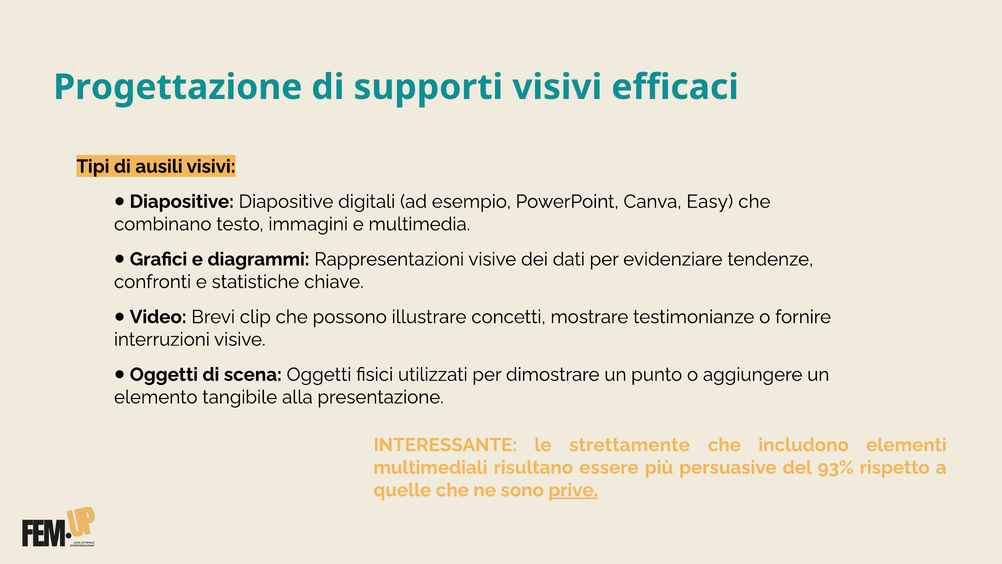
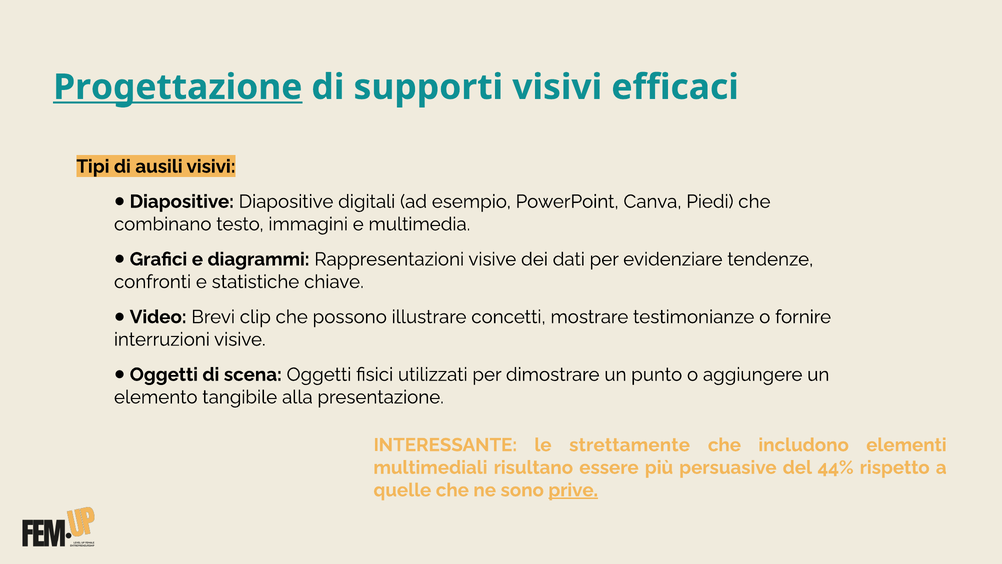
Progettazione underline: none -> present
Easy: Easy -> Piedi
93%: 93% -> 44%
